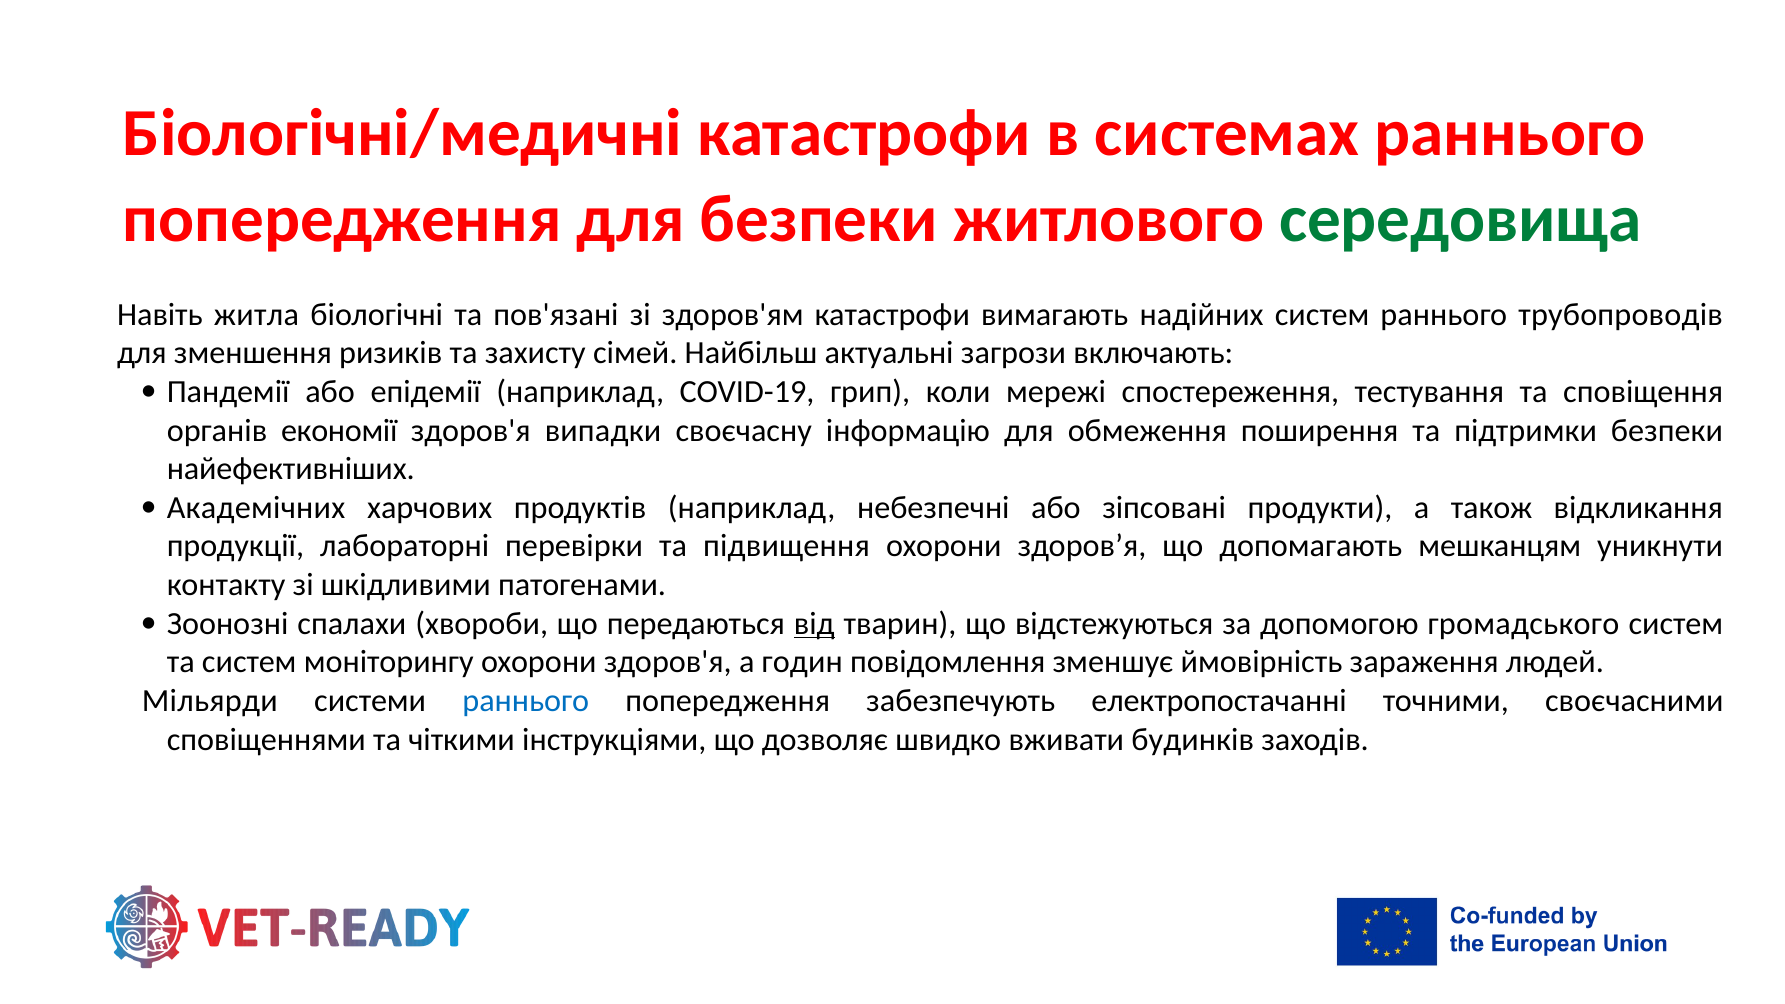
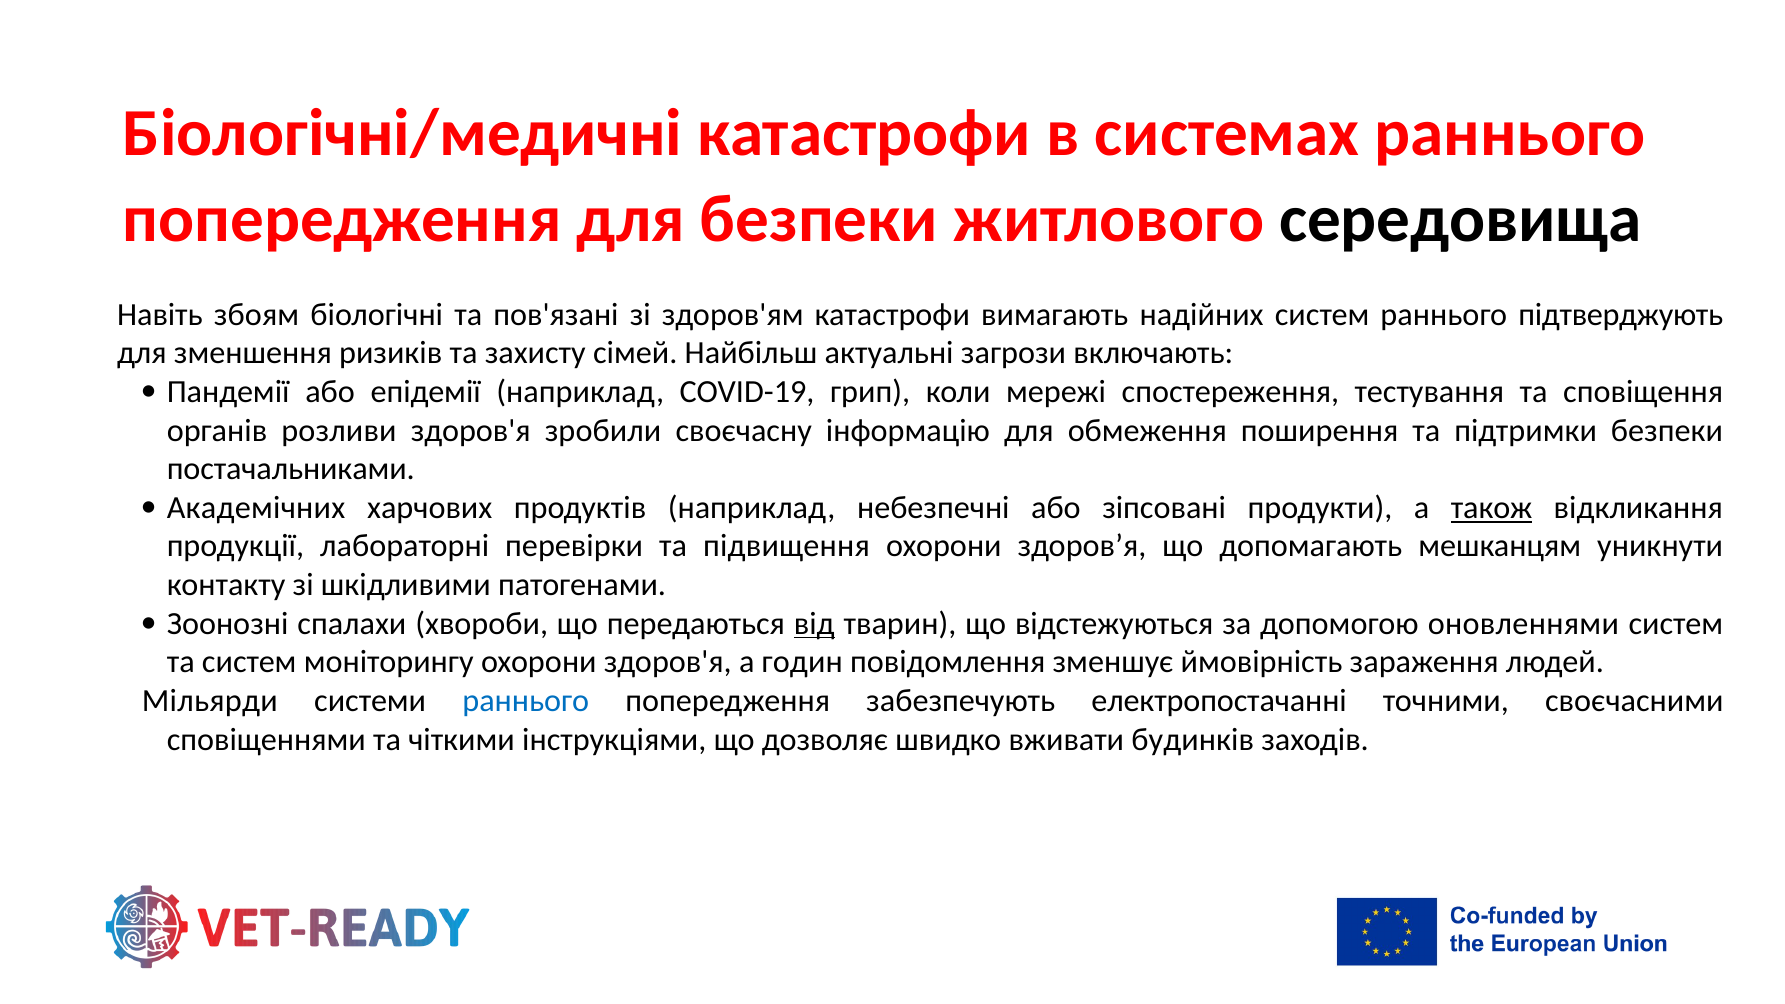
середовища colour: green -> black
житла: житла -> збоям
трубопроводів: трубопроводів -> підтверджують
економії: економії -> розливи
випадки: випадки -> зробили
найефективніших: найефективніших -> постачальниками
також underline: none -> present
громадського: громадського -> оновленнями
